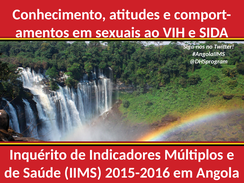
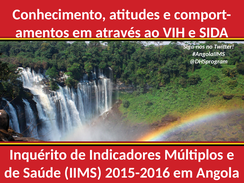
sexuais: sexuais -> através
